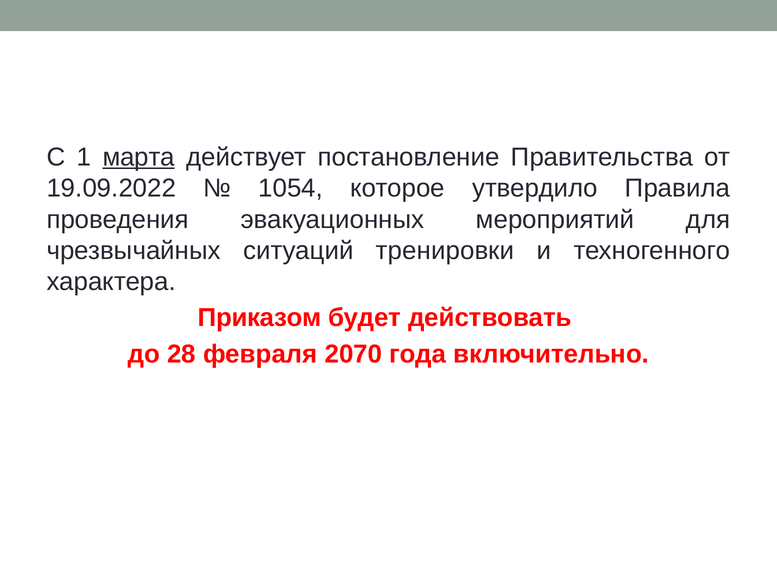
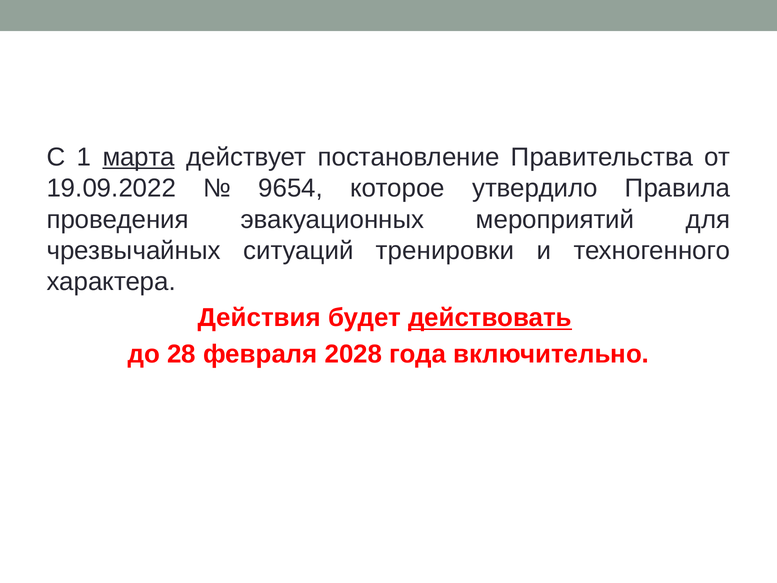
1054: 1054 -> 9654
Приказом: Приказом -> Действия
действовать underline: none -> present
2070: 2070 -> 2028
